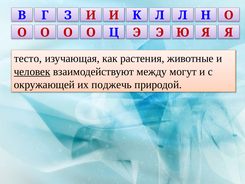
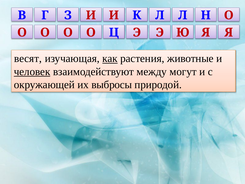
тесто: тесто -> весят
как underline: none -> present
поджечь: поджечь -> выбросы
